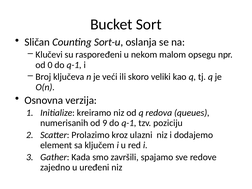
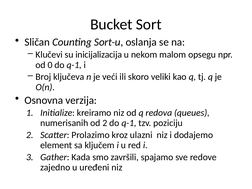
raspoređeni: raspoređeni -> inicijalizacija
od 9: 9 -> 2
